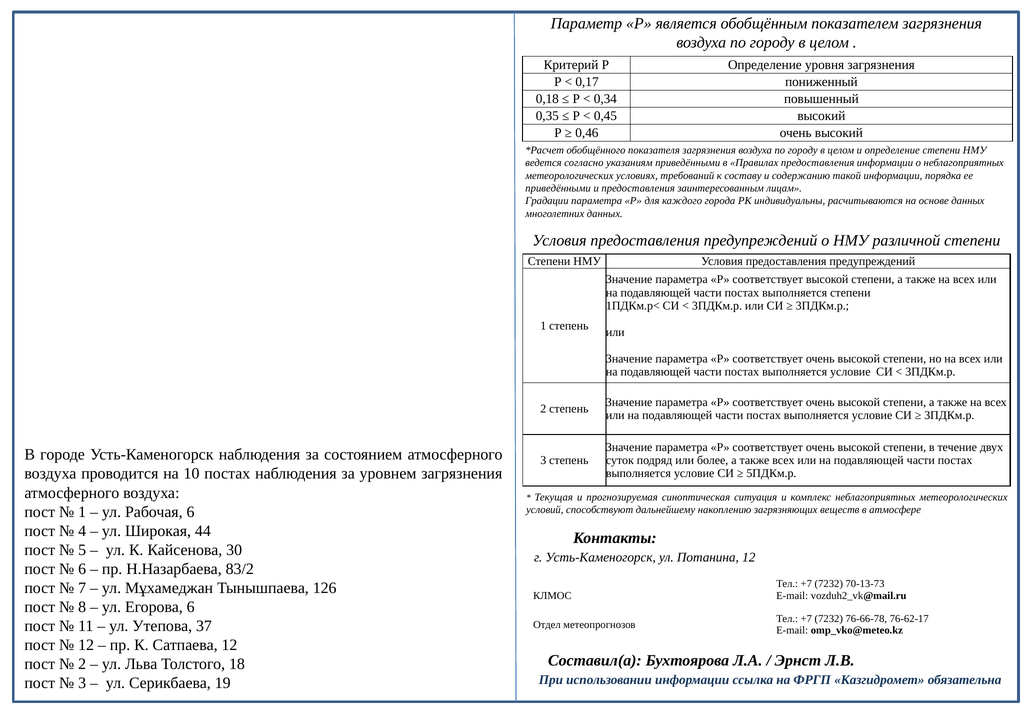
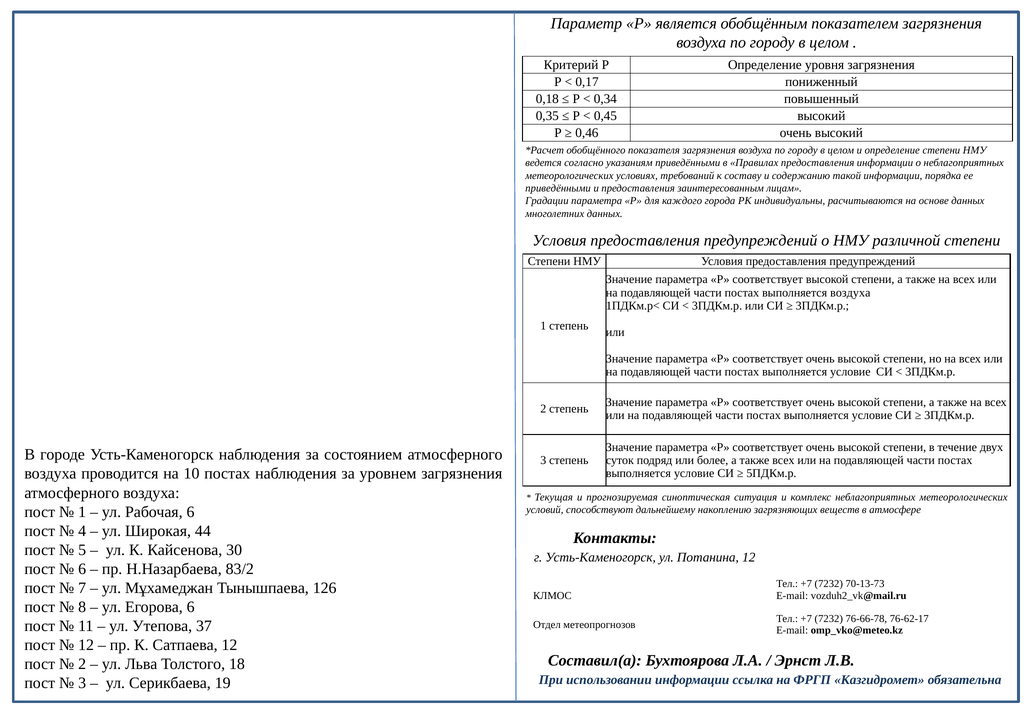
выполняется степени: степени -> воздуха
